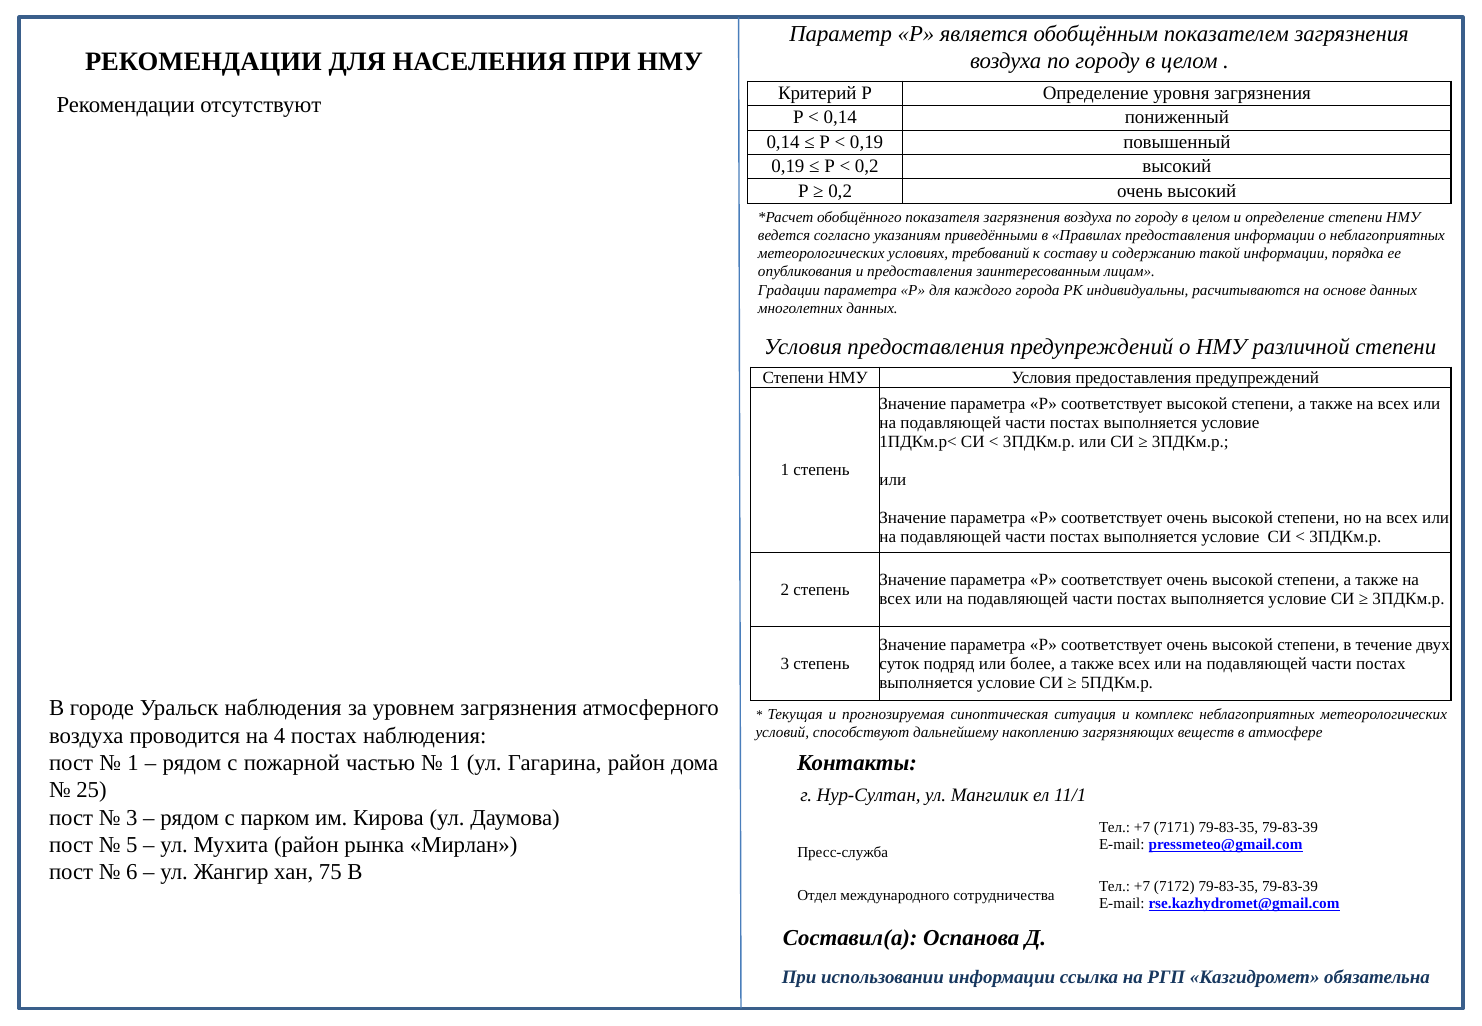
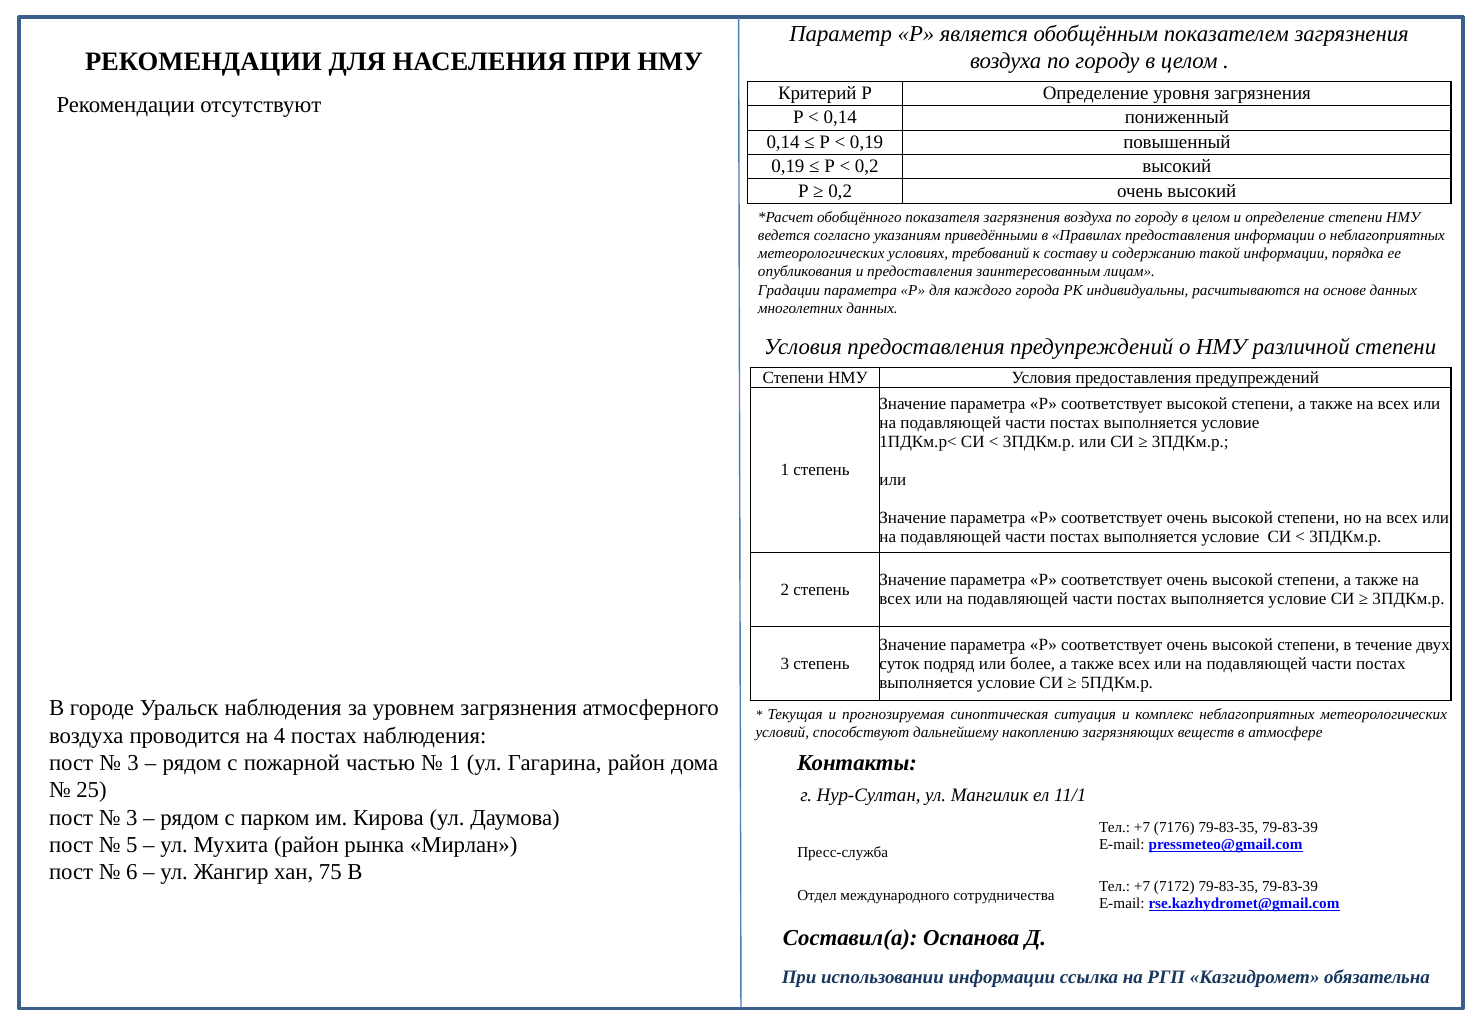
1 at (133, 763): 1 -> 3
7171: 7171 -> 7176
